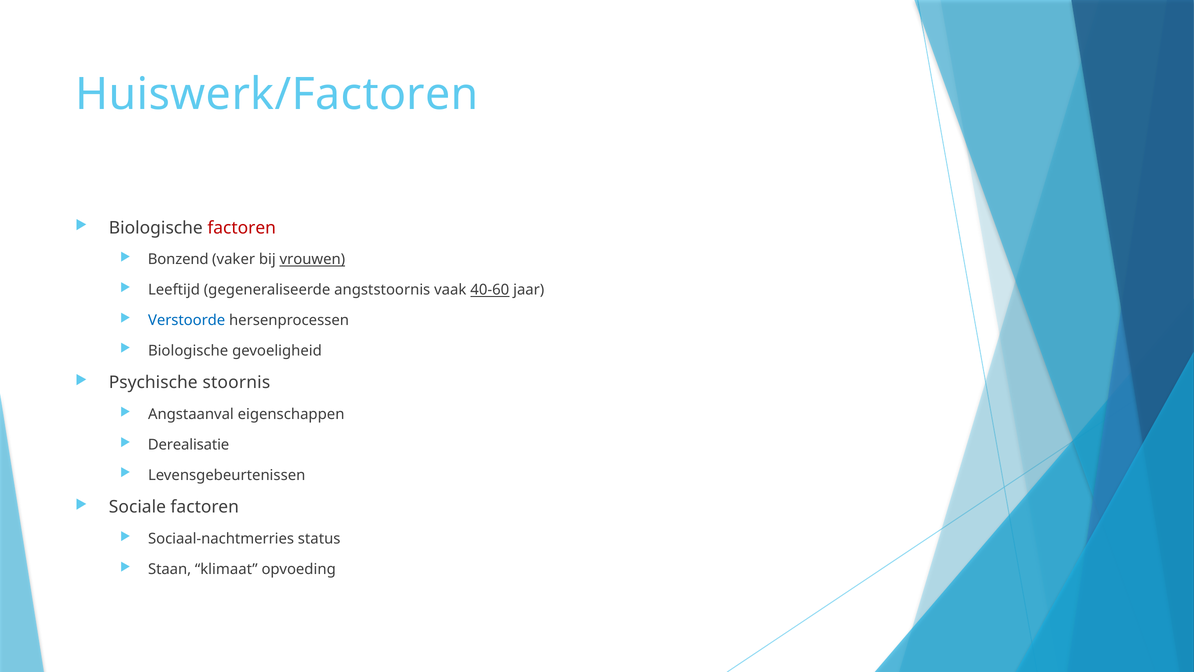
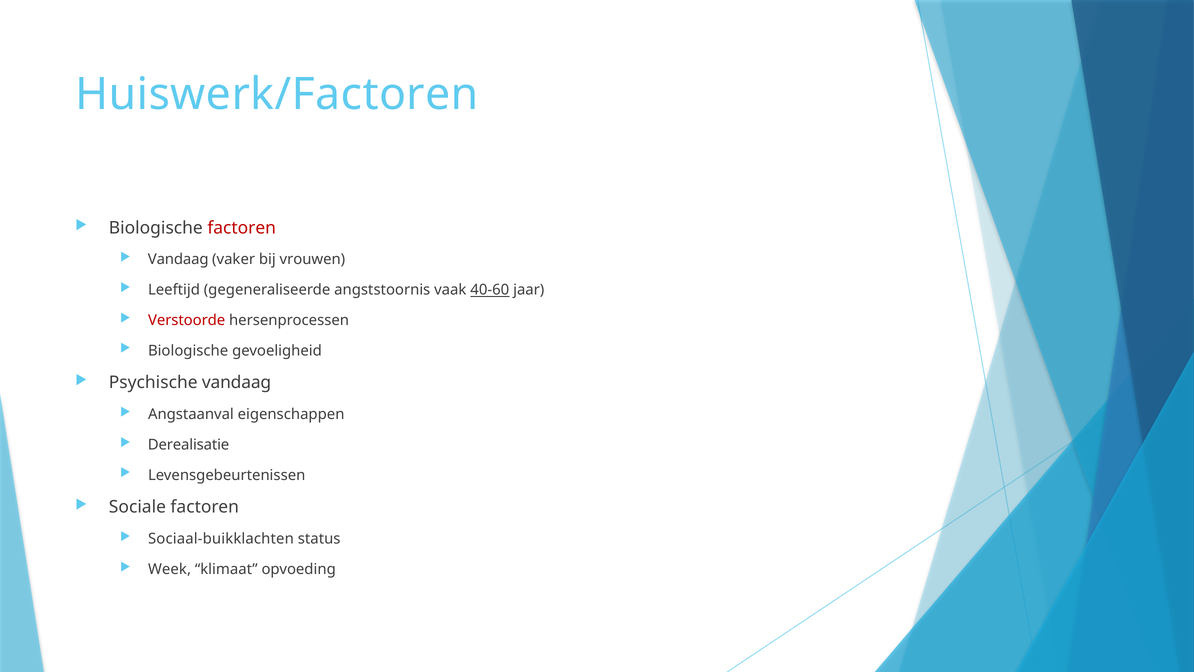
Bonzend at (178, 259): Bonzend -> Vandaag
vrouwen underline: present -> none
Verstoorde colour: blue -> red
Psychische stoornis: stoornis -> vandaag
Sociaal-nachtmerries: Sociaal-nachtmerries -> Sociaal-buikklachten
Staan: Staan -> Week
